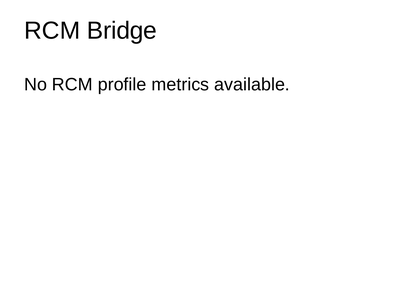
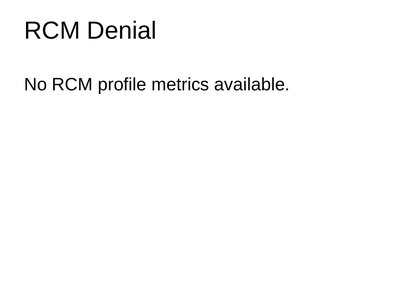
Bridge: Bridge -> Denial
